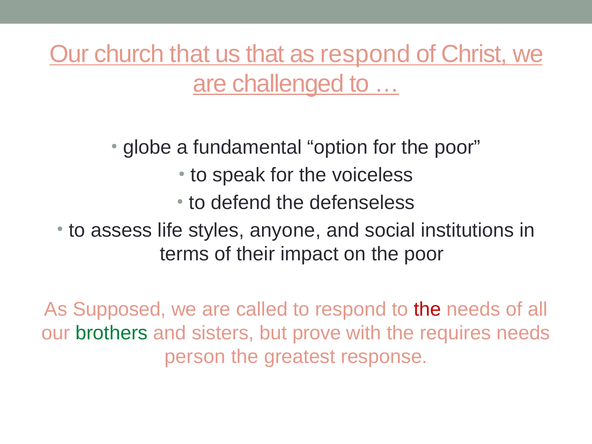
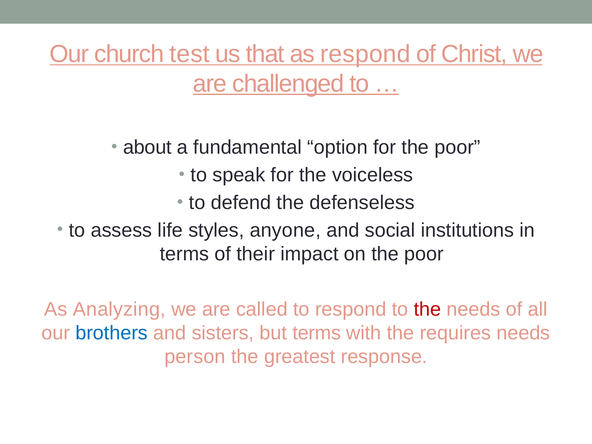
church that: that -> test
globe: globe -> about
Supposed: Supposed -> Analyzing
brothers colour: green -> blue
but prove: prove -> terms
